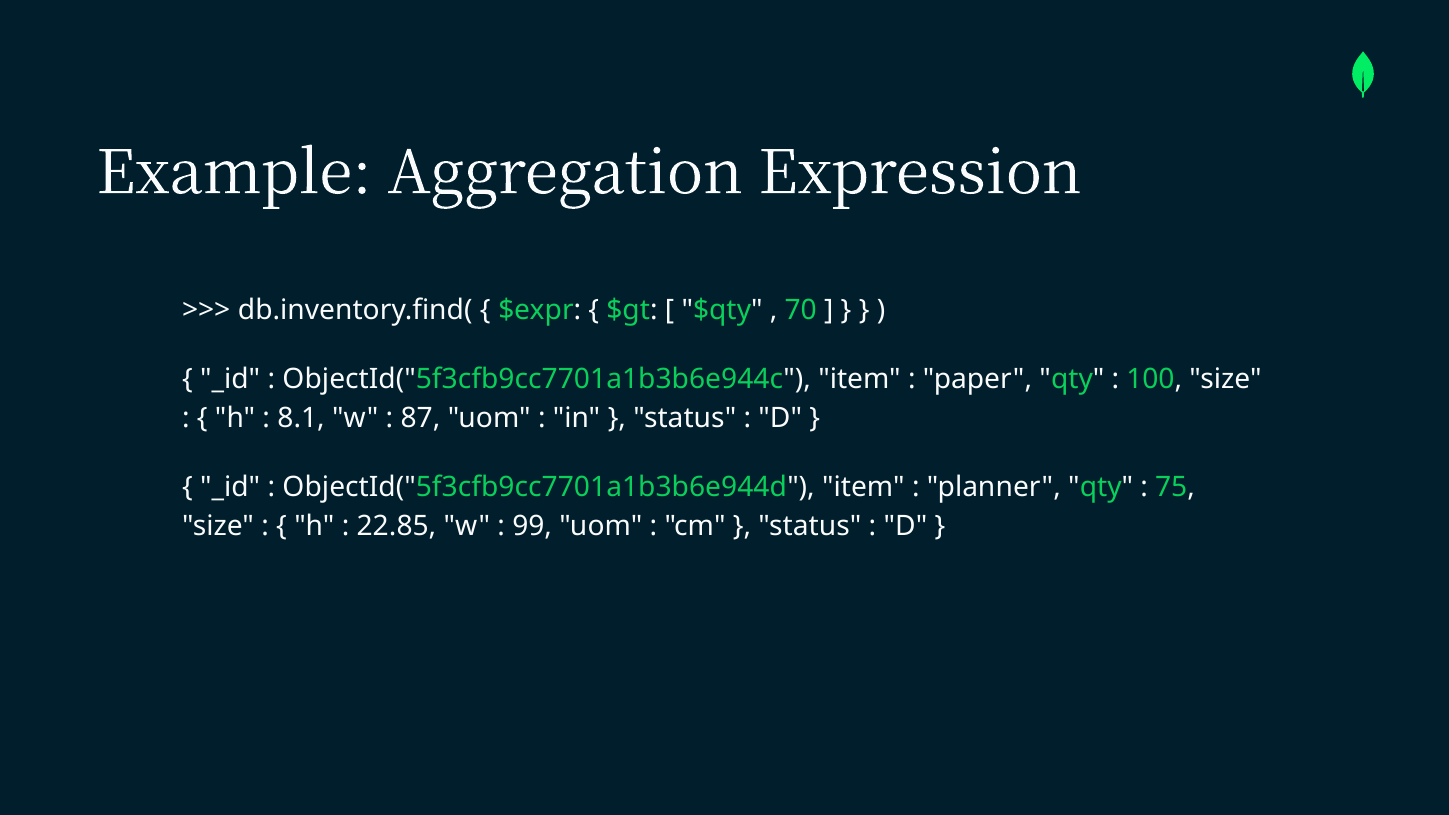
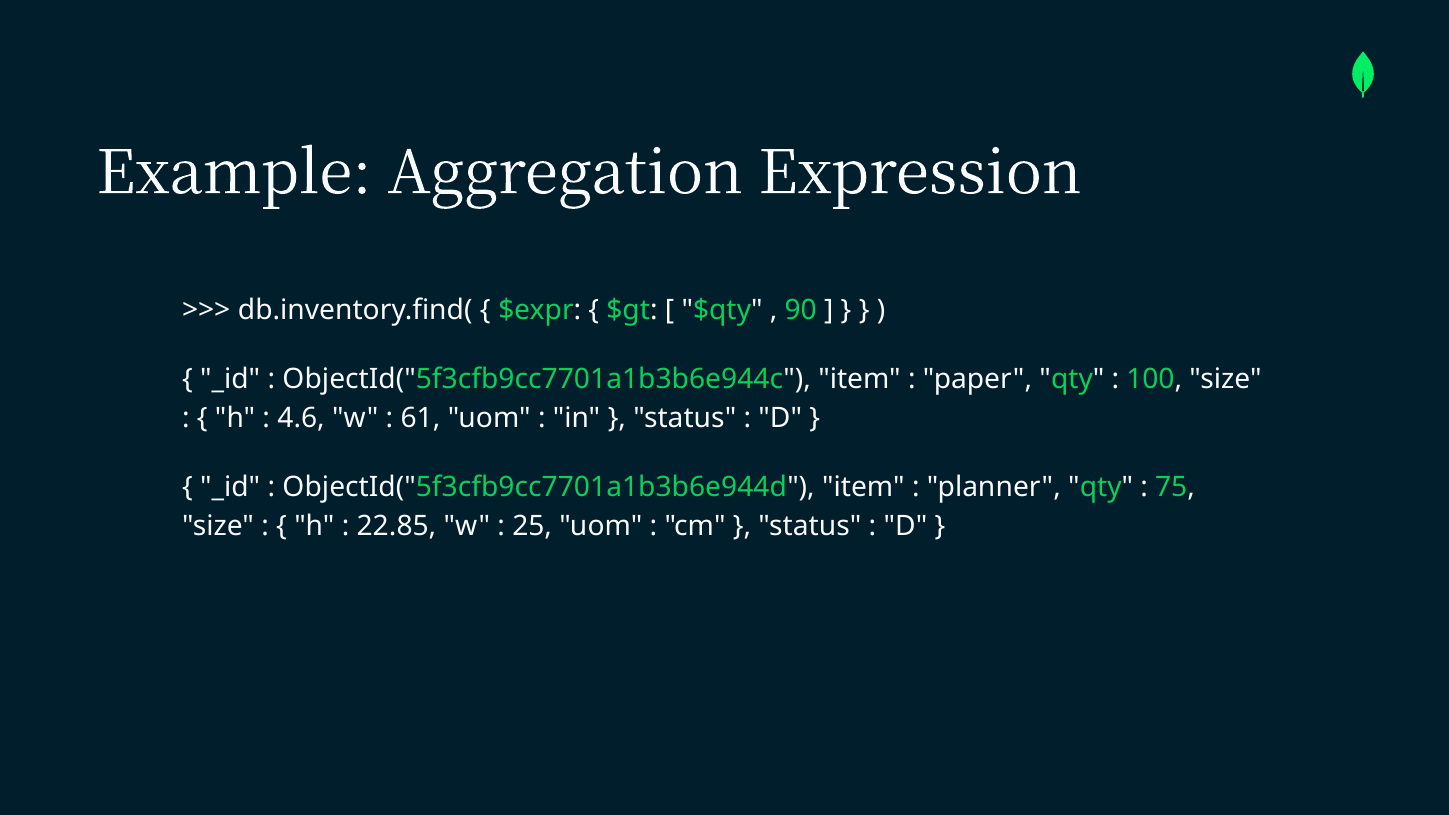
70: 70 -> 90
8.1: 8.1 -> 4.6
87: 87 -> 61
99: 99 -> 25
